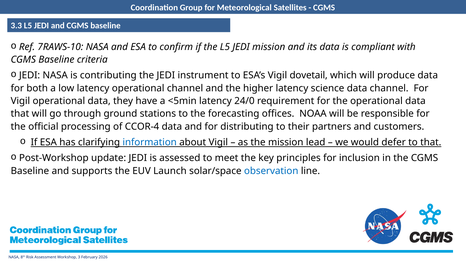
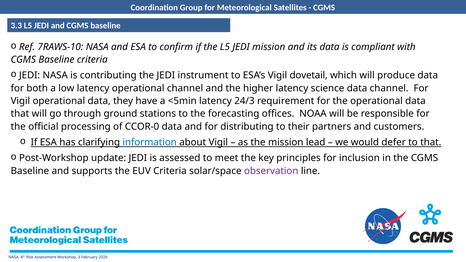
24/0: 24/0 -> 24/3
CCOR-4: CCOR-4 -> CCOR-0
EUV Launch: Launch -> Criteria
observation colour: blue -> purple
